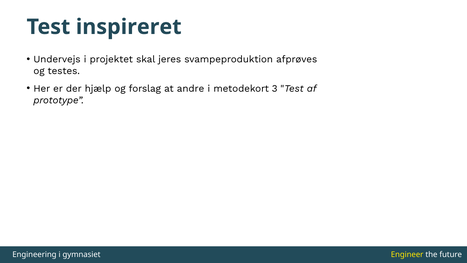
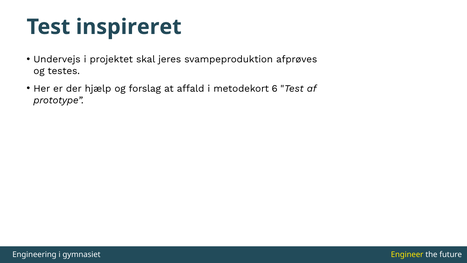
andre: andre -> affald
3: 3 -> 6
